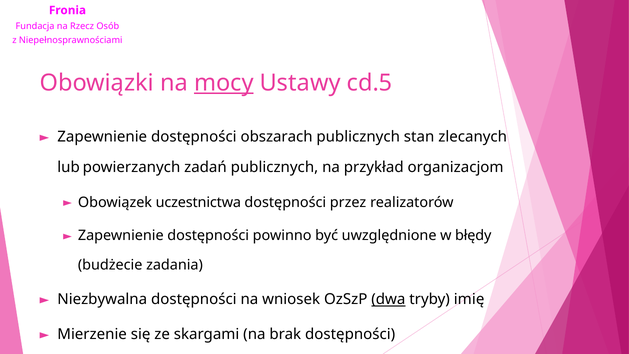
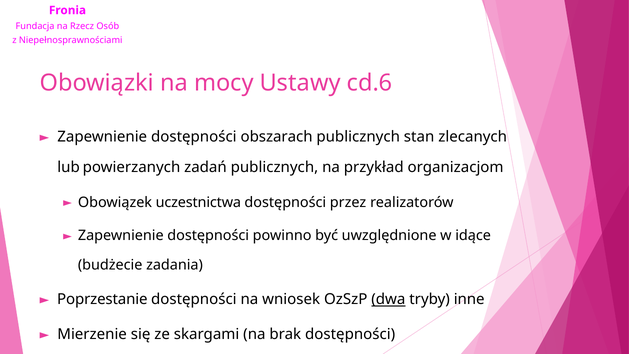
mocy underline: present -> none
cd.5: cd.5 -> cd.6
błędy: błędy -> idące
Niezbywalna: Niezbywalna -> Poprzestanie
imię: imię -> inne
